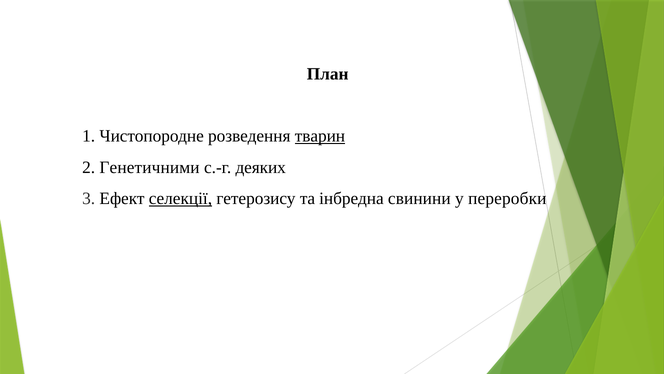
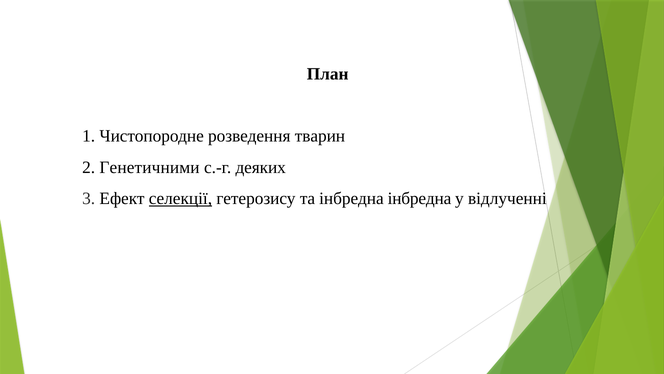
тварин underline: present -> none
інбредна свинини: свинини -> інбредна
переробки: переробки -> відлученні
